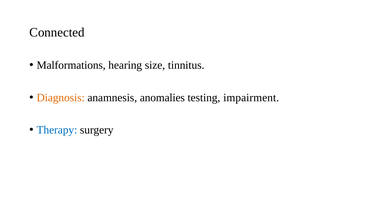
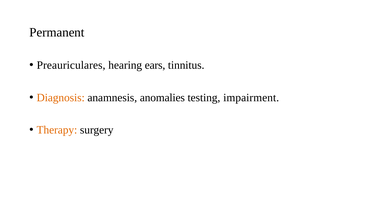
Connected: Connected -> Permanent
Malformations: Malformations -> Preauriculares
size: size -> ears
Therapy colour: blue -> orange
